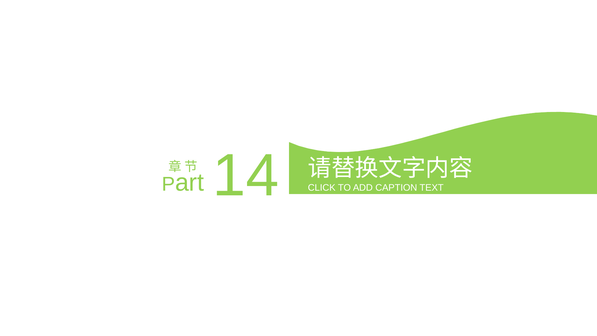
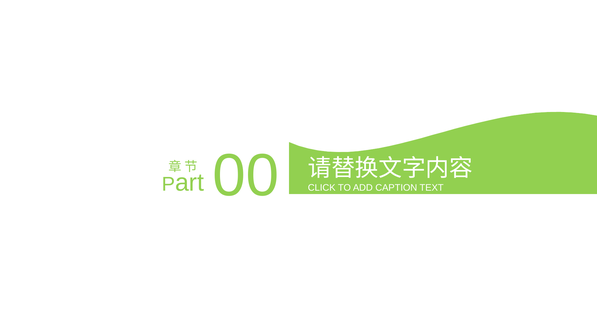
14: 14 -> 00
